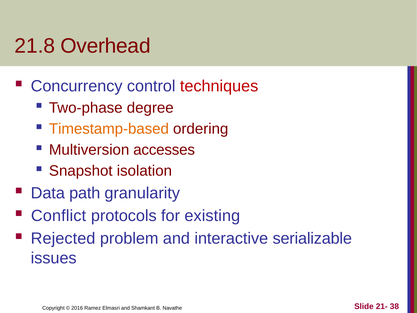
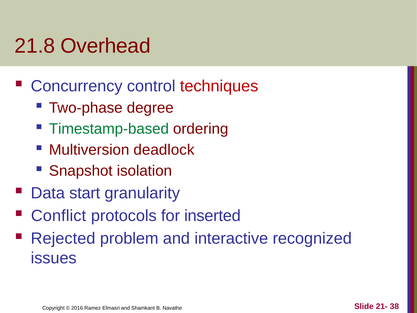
Timestamp-based colour: orange -> green
accesses: accesses -> deadlock
path: path -> start
existing: existing -> inserted
serializable: serializable -> recognized
